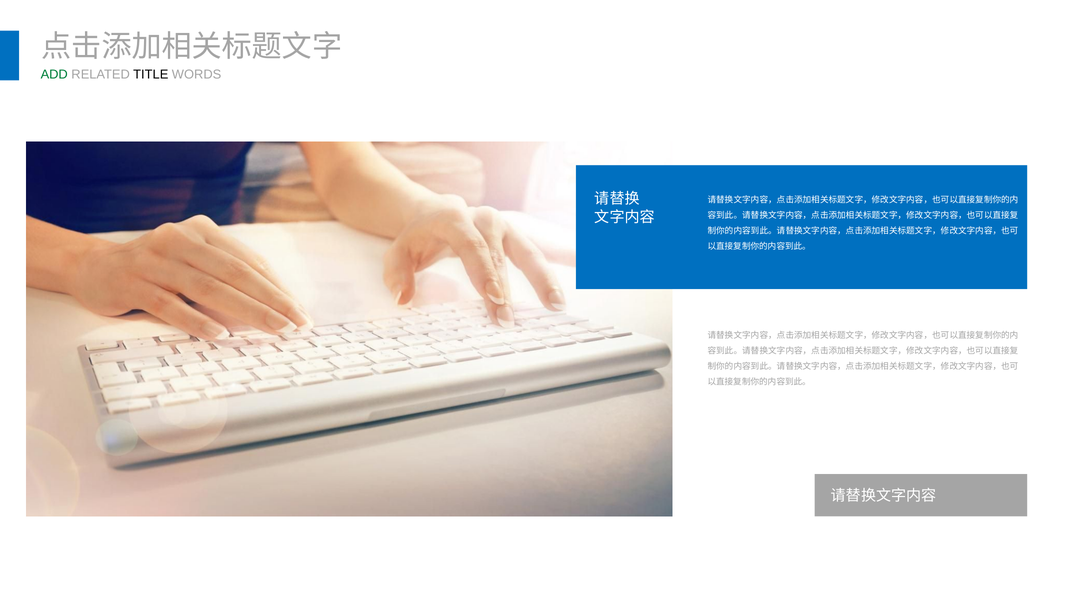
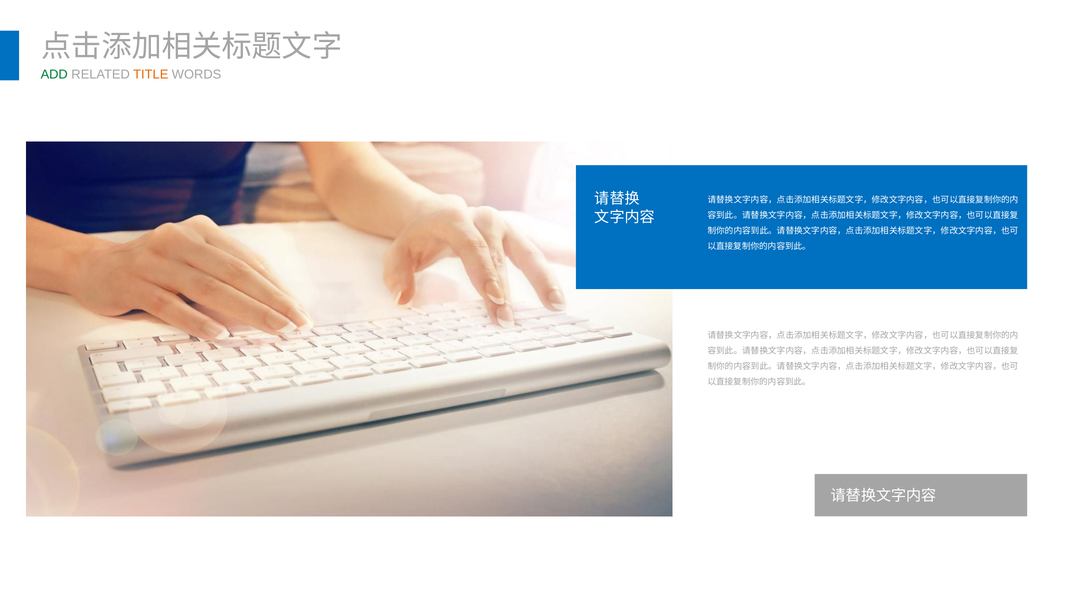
TITLE colour: black -> orange
